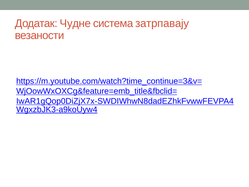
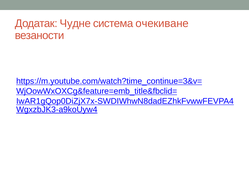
затрпавају: затрпавају -> очекиване
